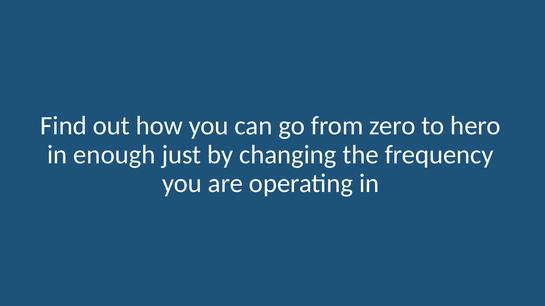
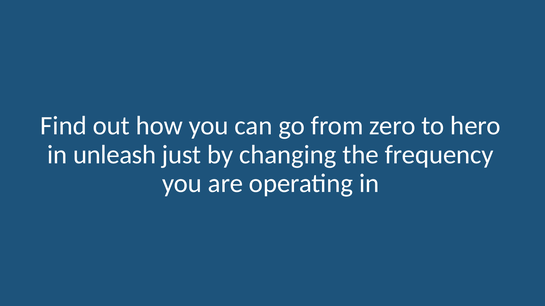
enough: enough -> unleash
